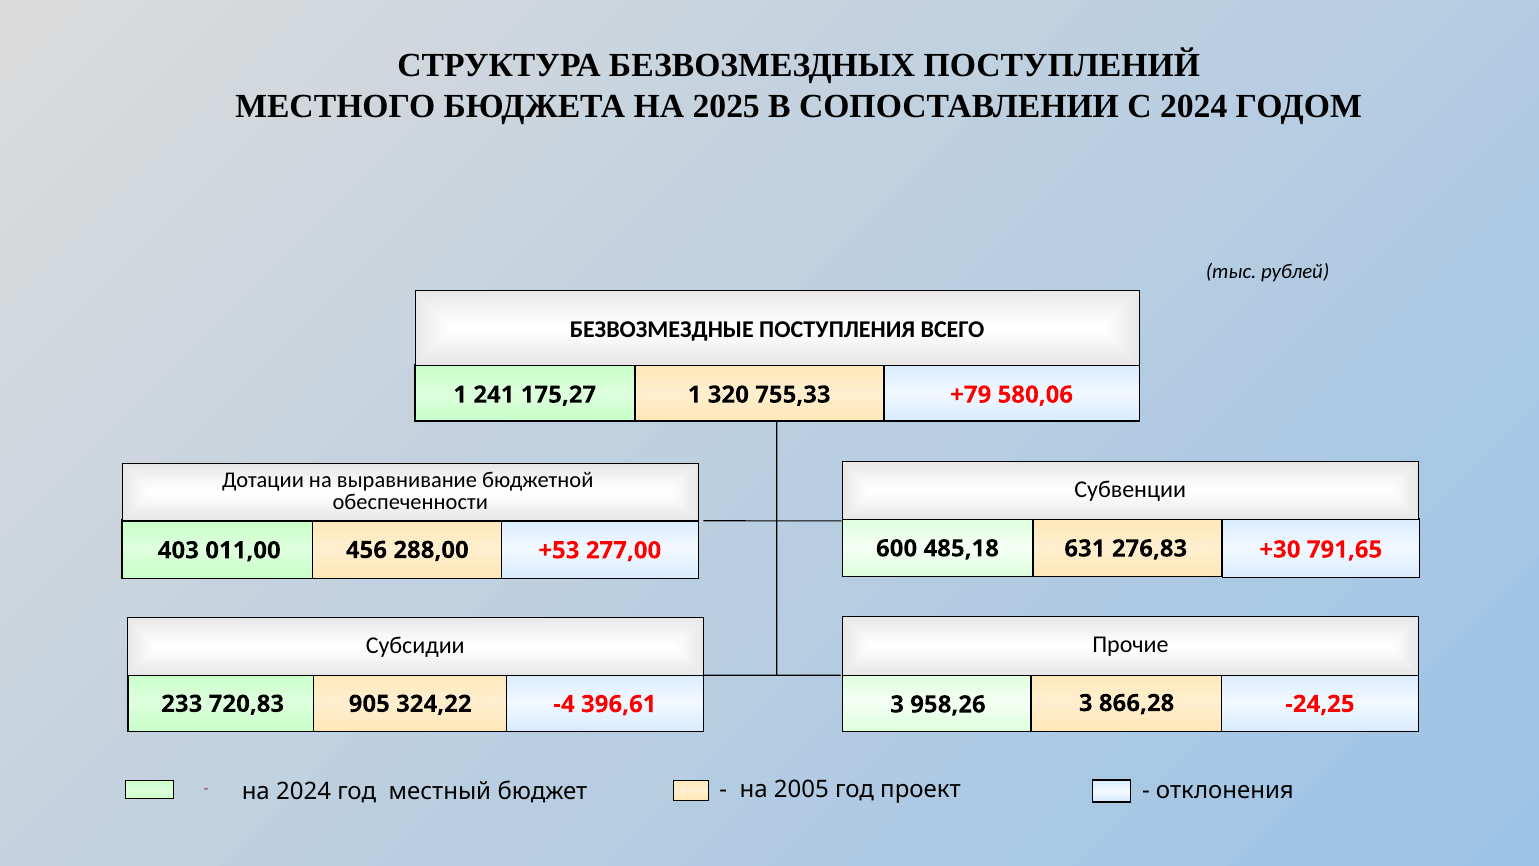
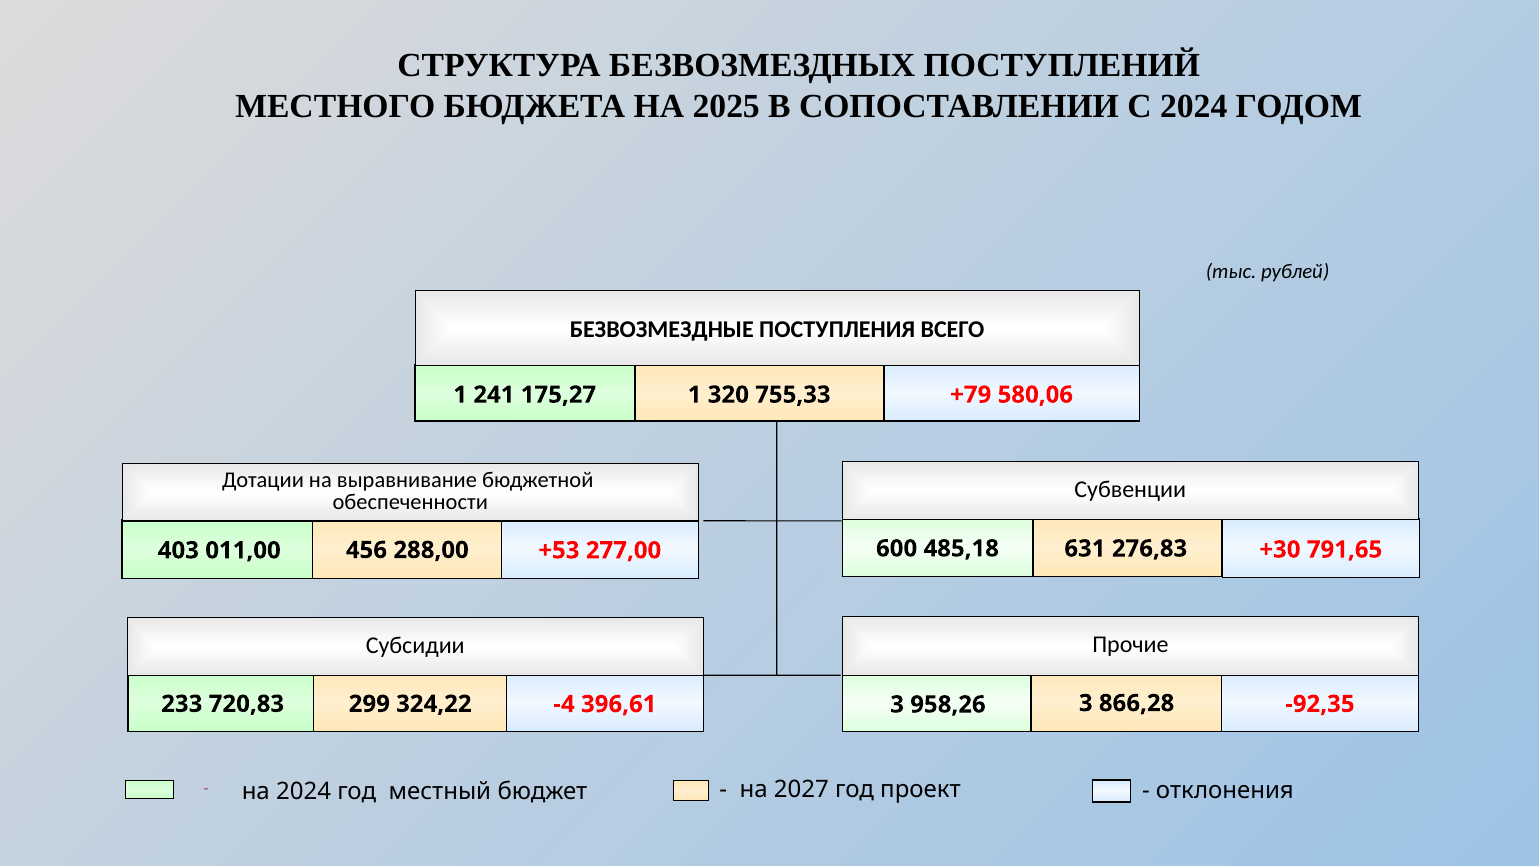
905: 905 -> 299
-24,25: -24,25 -> -92,35
2005: 2005 -> 2027
